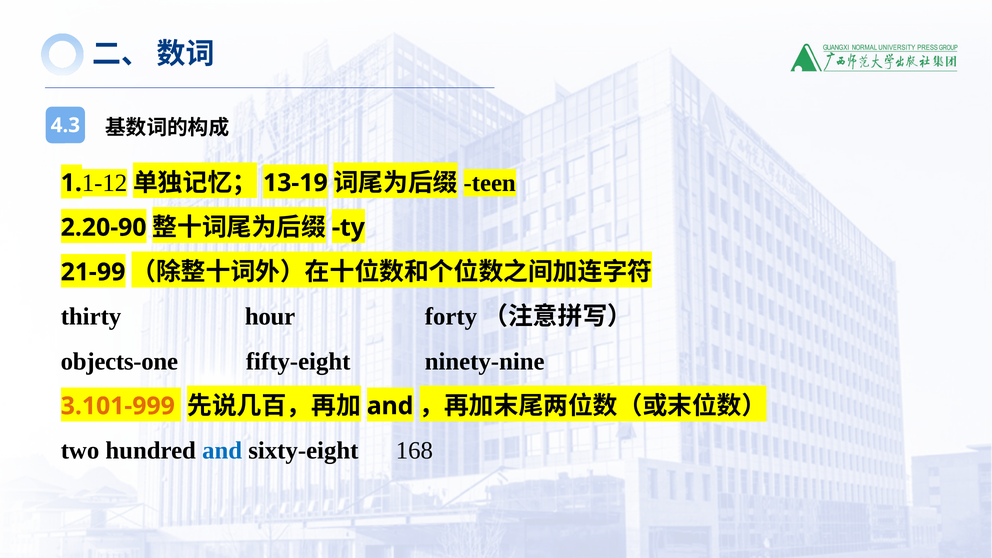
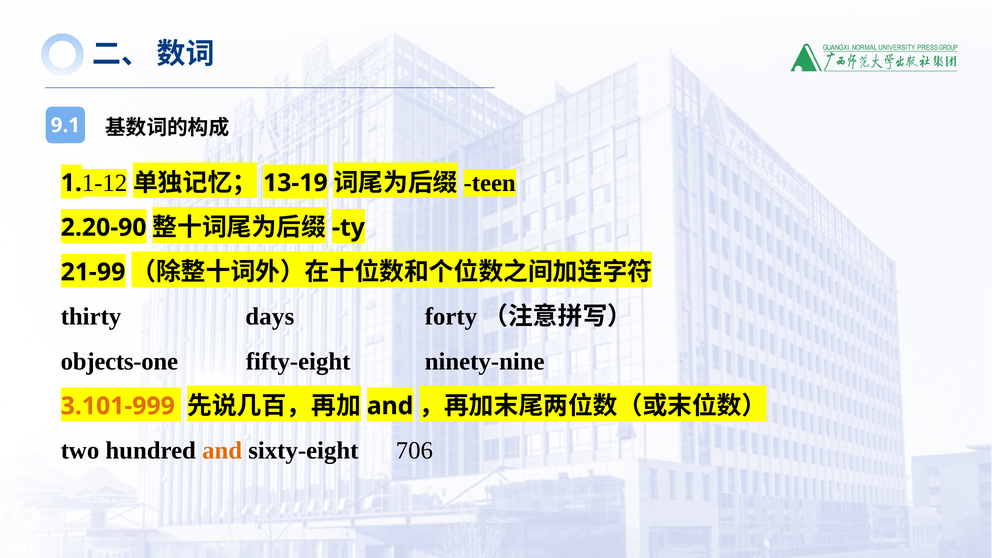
4.3: 4.3 -> 9.1
hour: hour -> days
and at (222, 451) colour: blue -> orange
168: 168 -> 706
